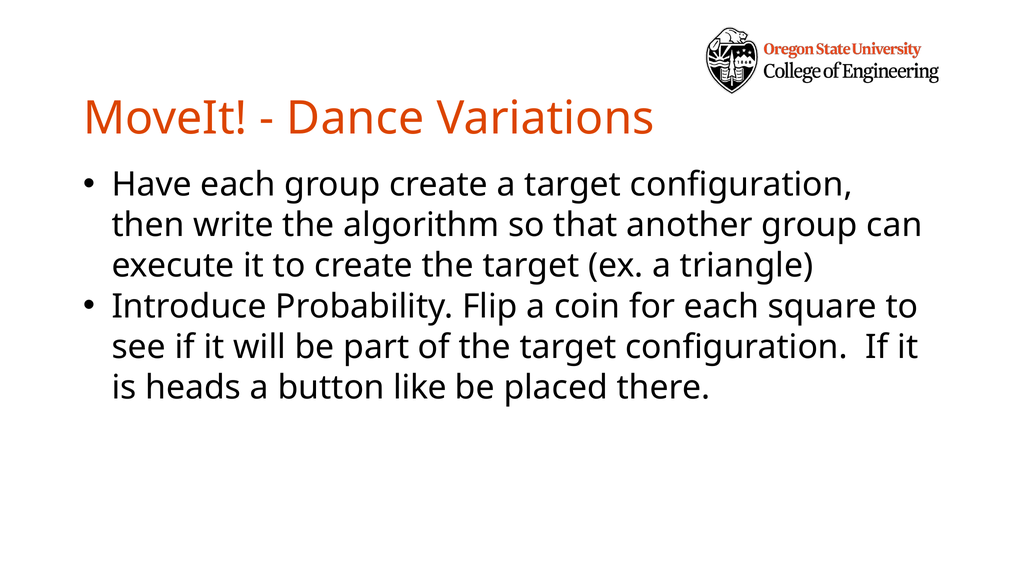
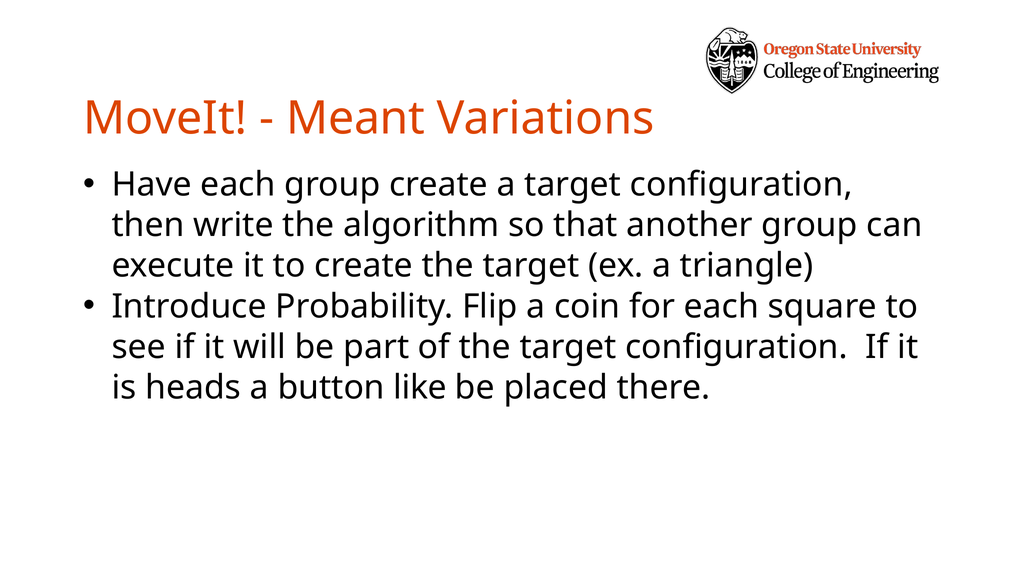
Dance: Dance -> Meant
